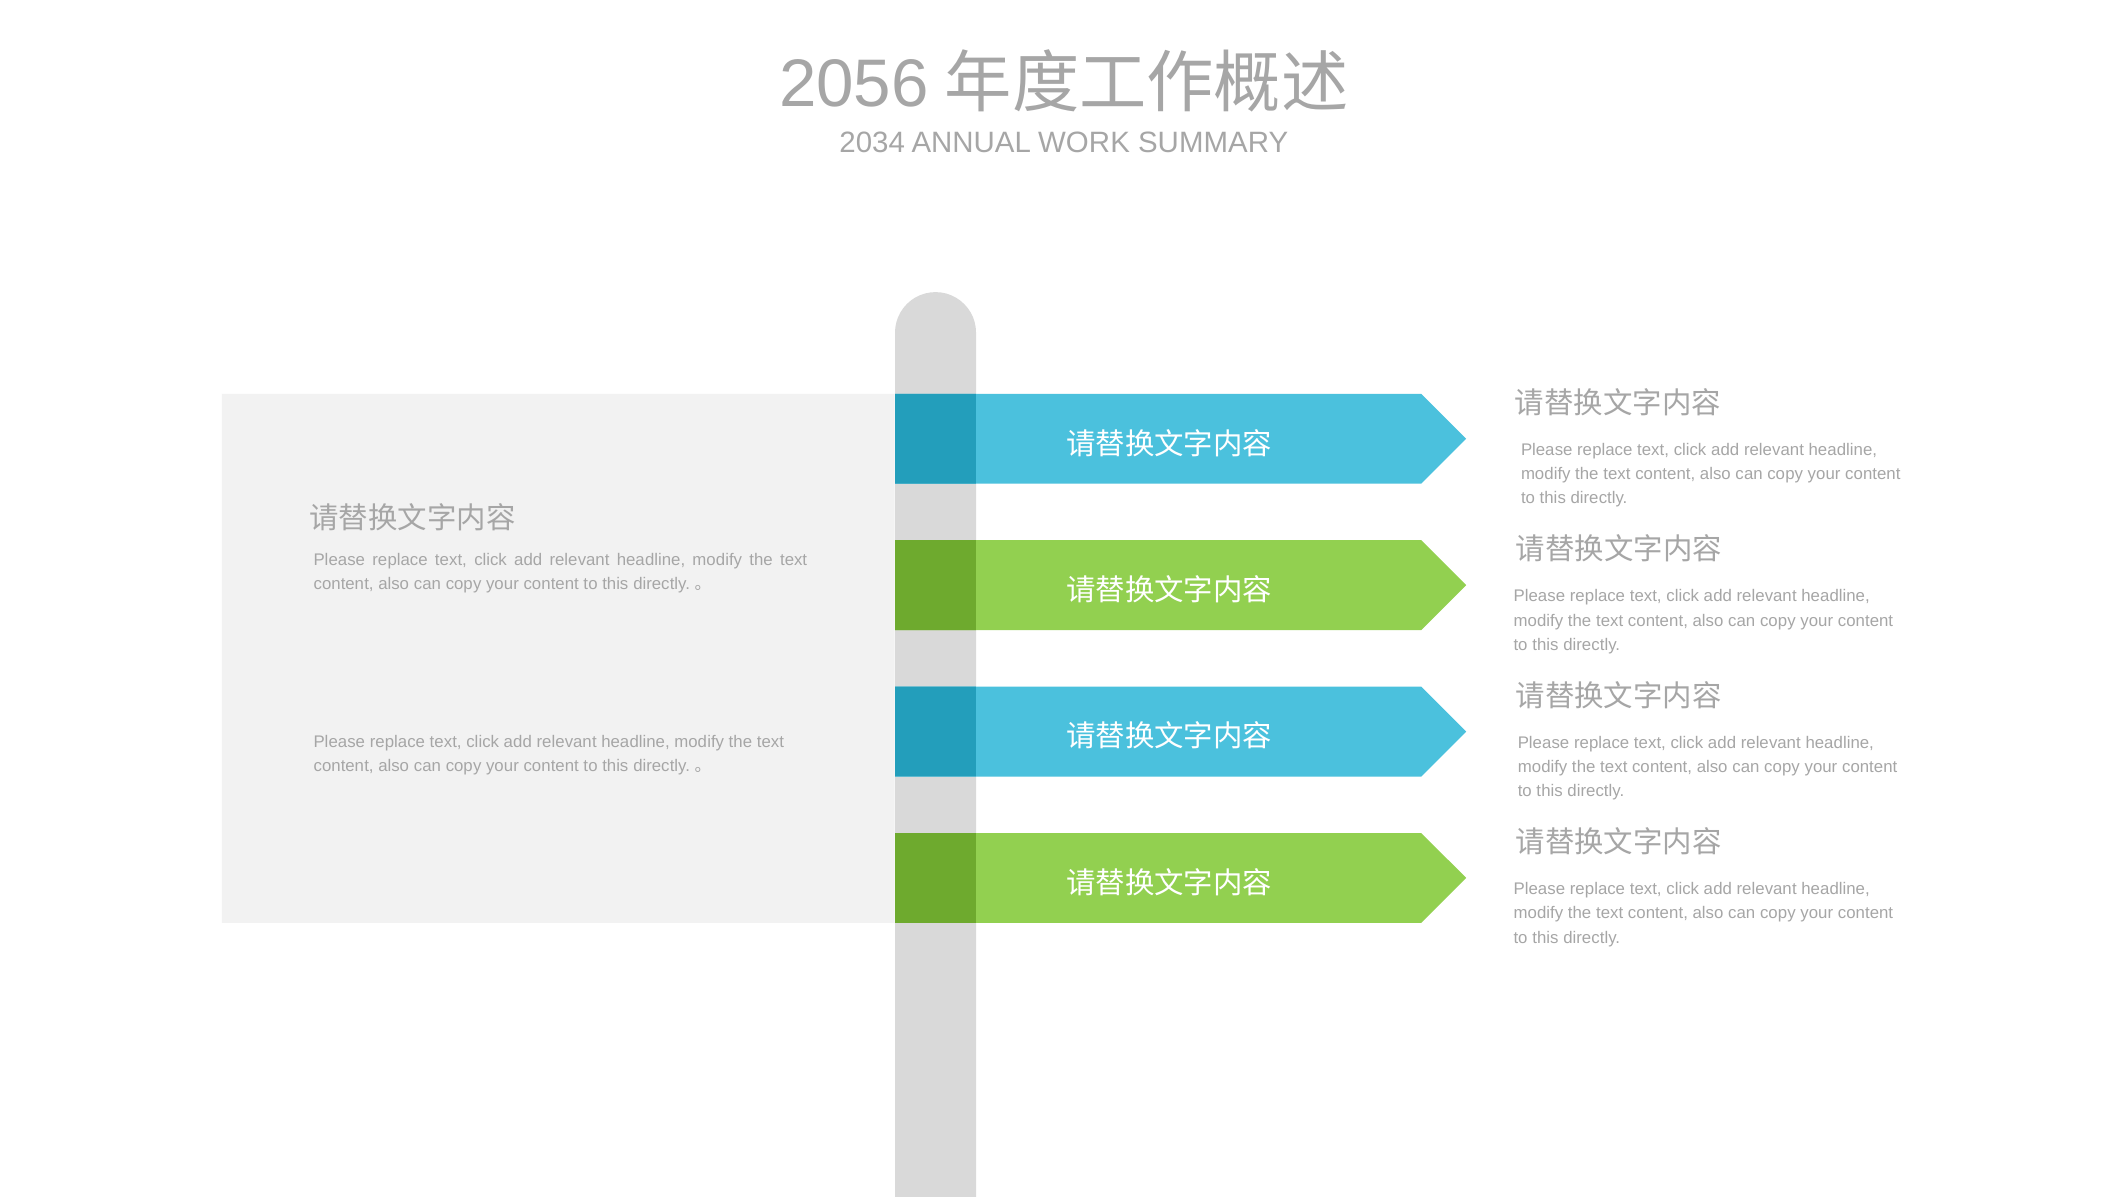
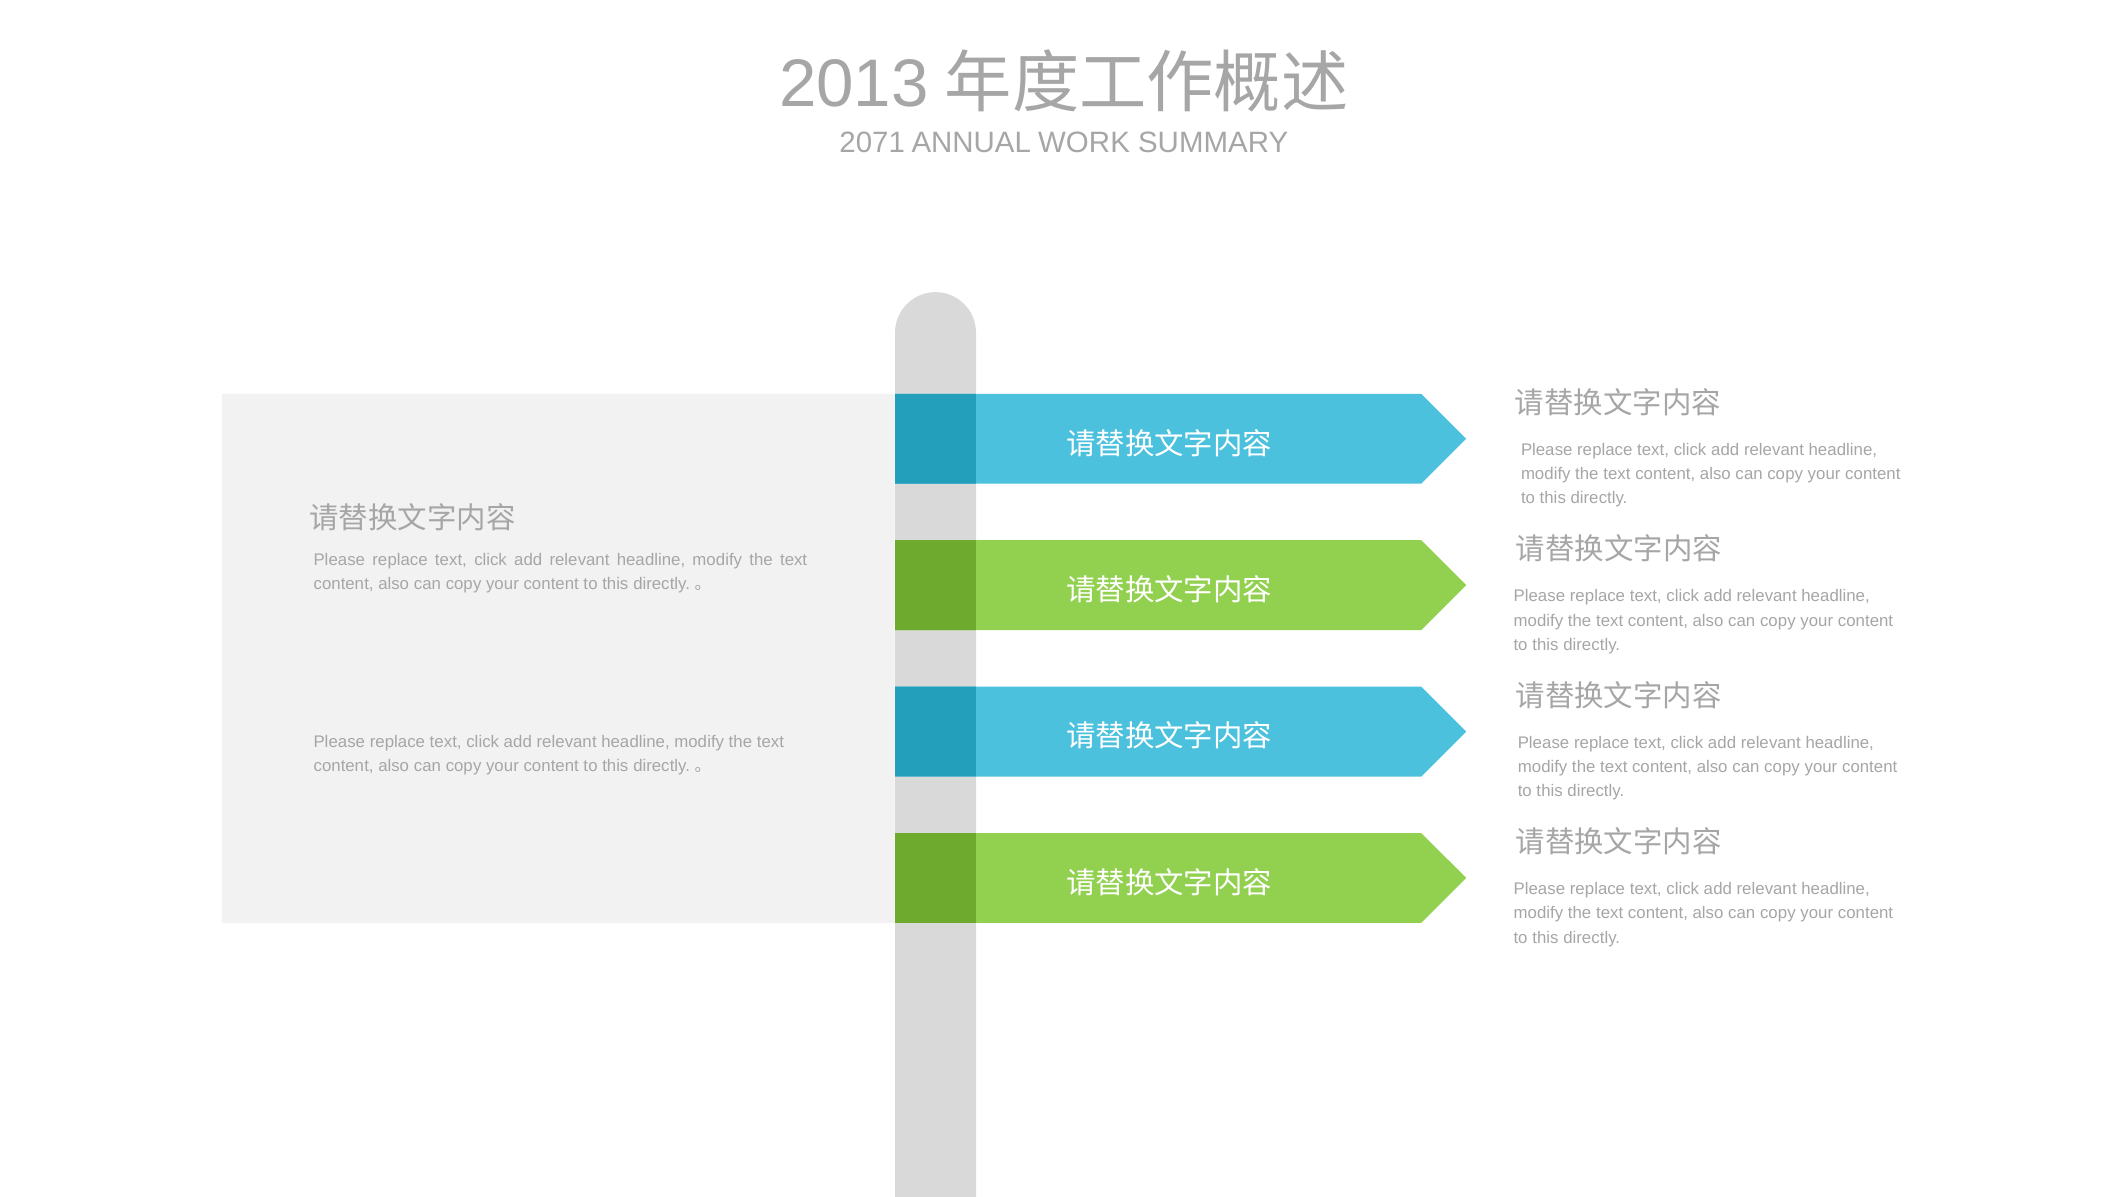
2056: 2056 -> 2013
2034: 2034 -> 2071
